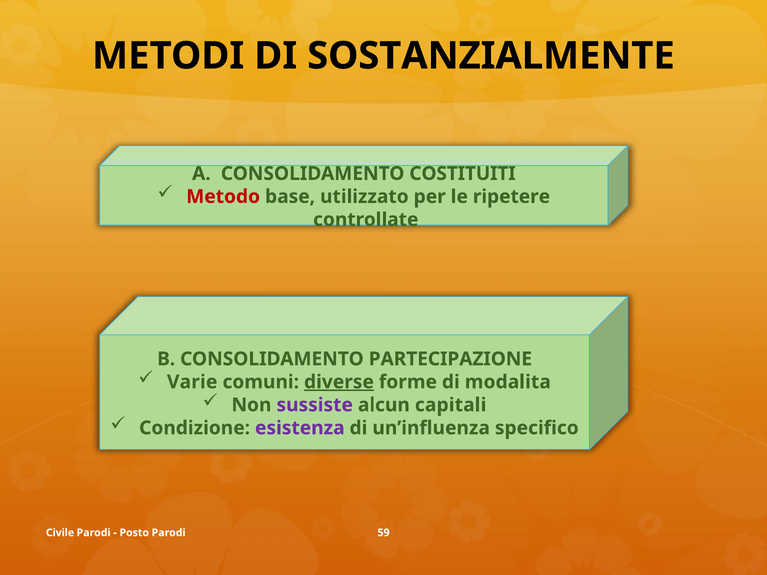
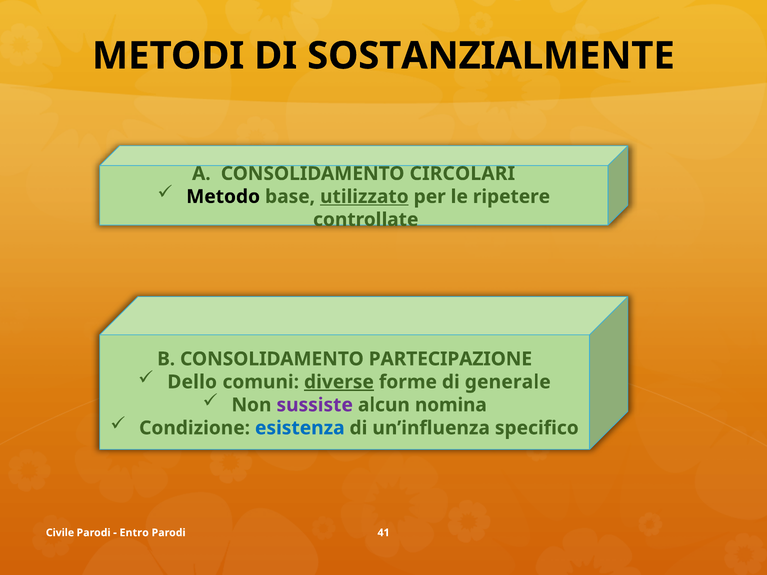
COSTITUITI: COSTITUITI -> CIRCOLARI
Metodo colour: red -> black
utilizzato underline: none -> present
Varie: Varie -> Dello
modalita: modalita -> generale
capitali: capitali -> nomina
esistenza colour: purple -> blue
Posto: Posto -> Entro
59: 59 -> 41
